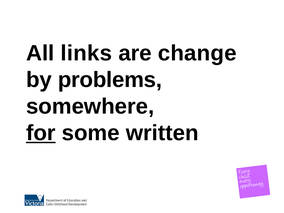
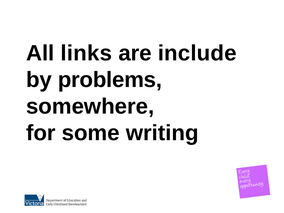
change: change -> include
for underline: present -> none
written: written -> writing
